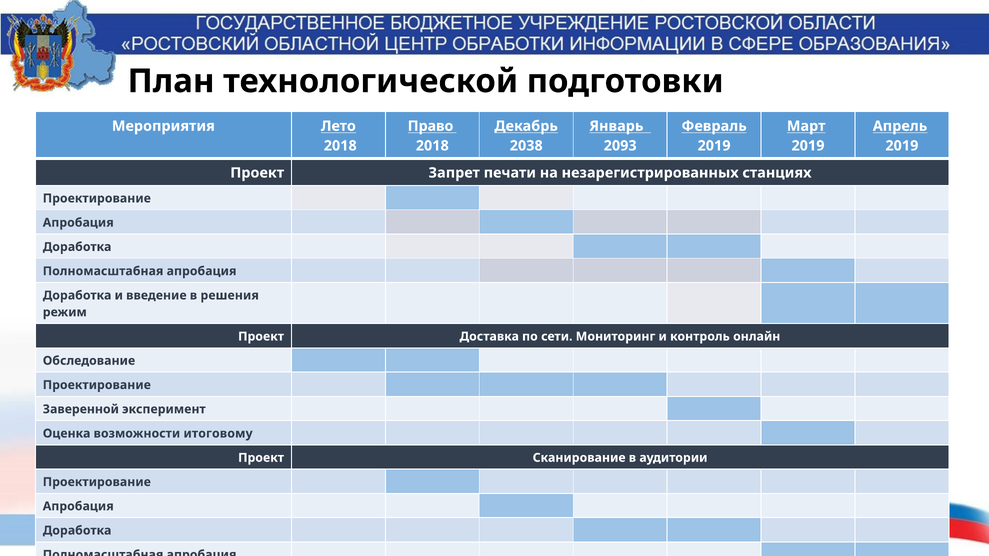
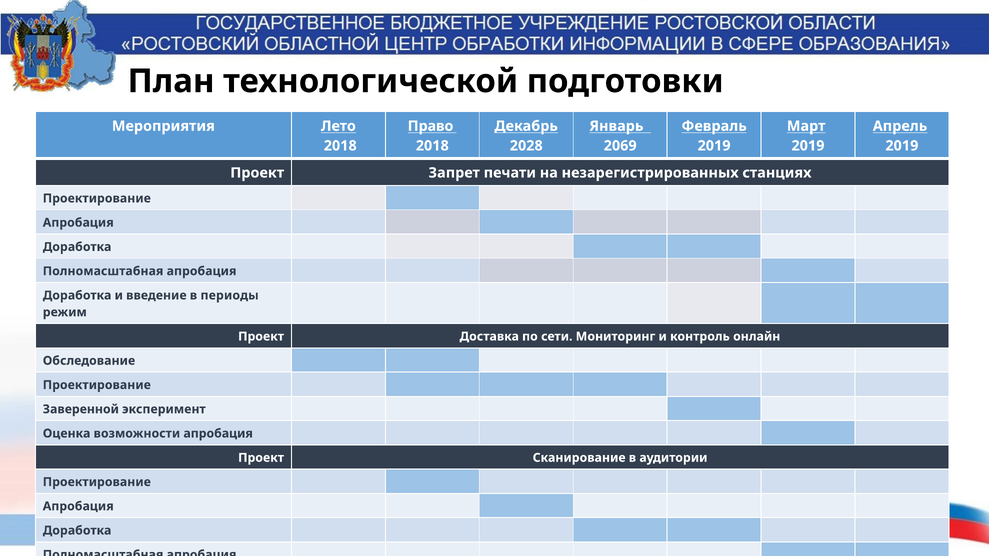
2038: 2038 -> 2028
2093: 2093 -> 2069
решения: решения -> периоды
возможности итоговому: итоговому -> апробация
